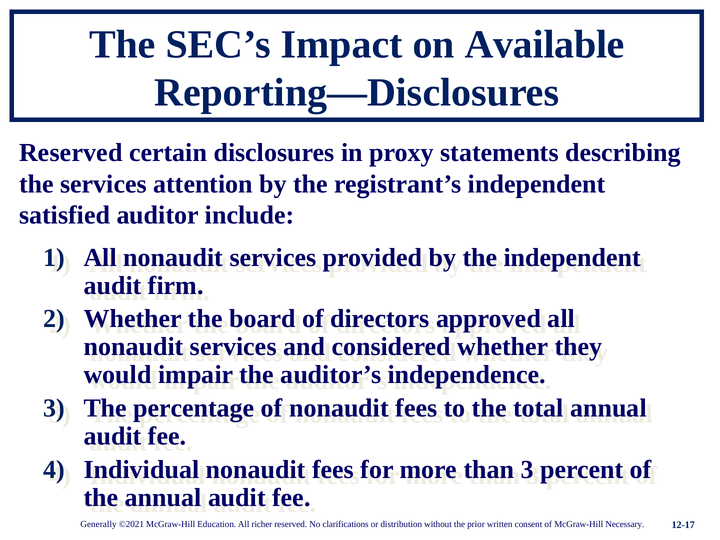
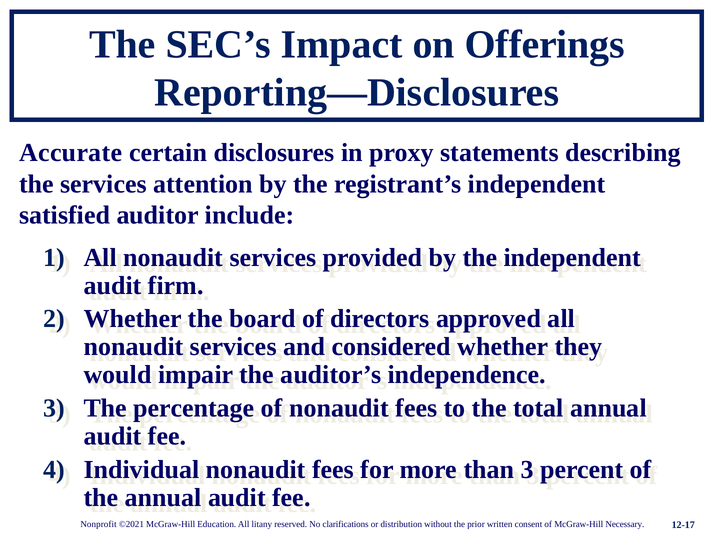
Available: Available -> Offerings
Reserved at (71, 153): Reserved -> Accurate
Generally: Generally -> Nonprofit
richer: richer -> litany
